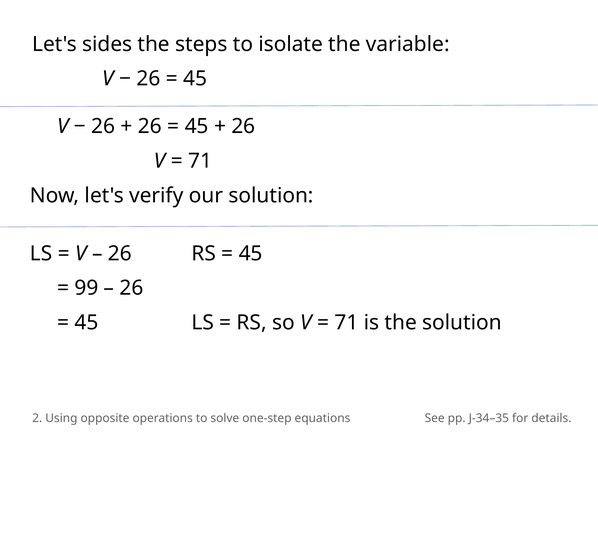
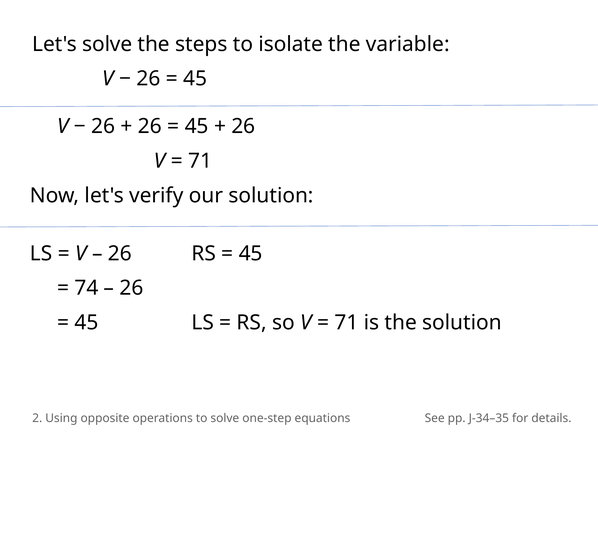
Let's sides: sides -> solve
99: 99 -> 74
